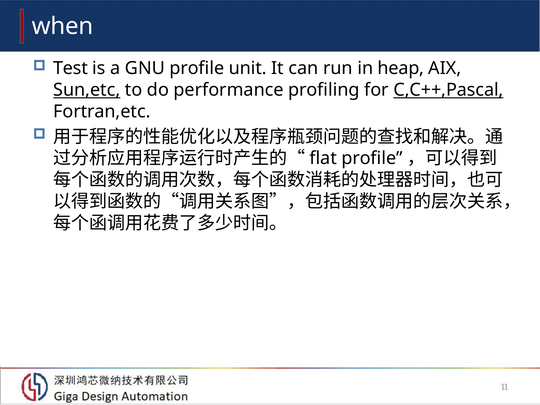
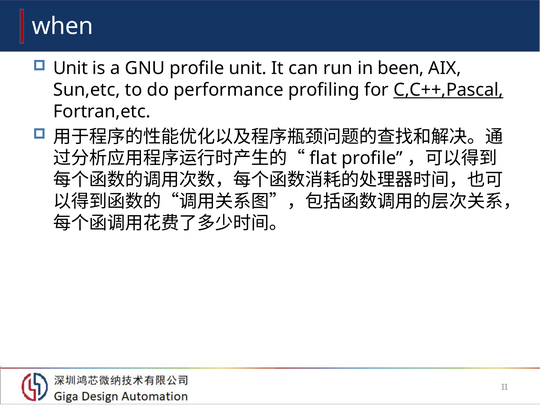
Test at (70, 68): Test -> Unit
heap: heap -> been
Sun,etc underline: present -> none
